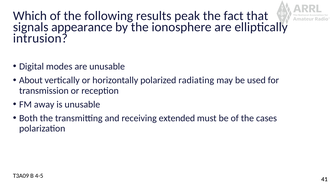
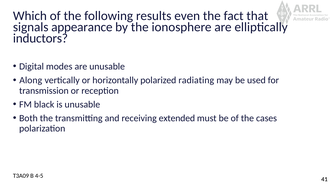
peak: peak -> even
intrusion: intrusion -> inductors
About: About -> Along
away: away -> black
